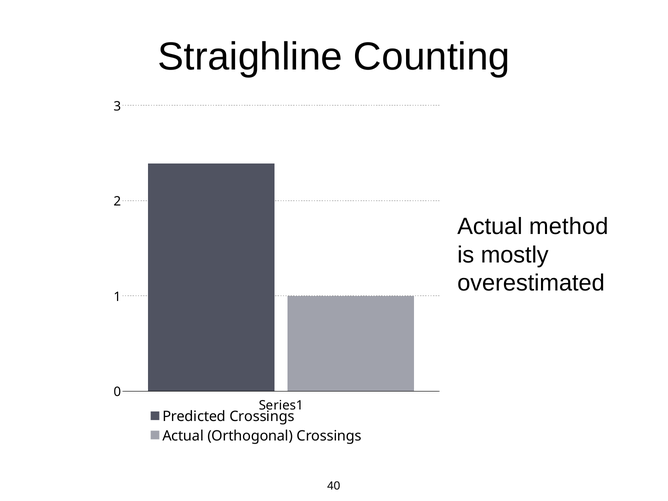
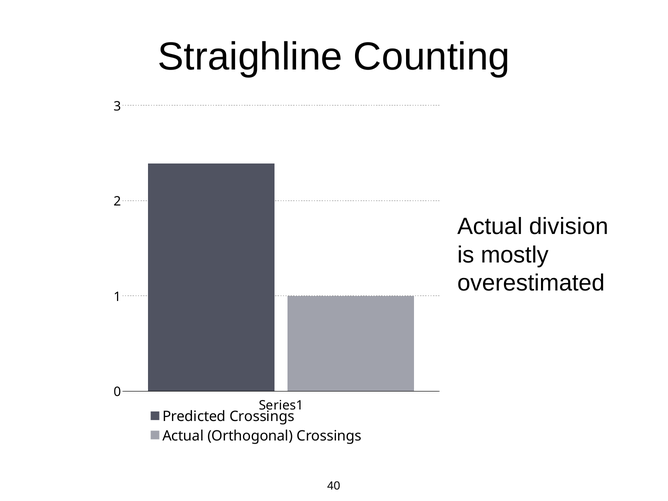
method: method -> division
